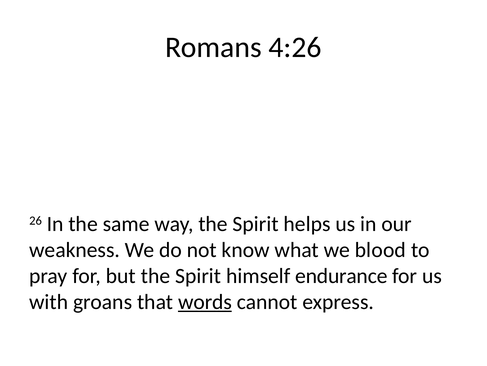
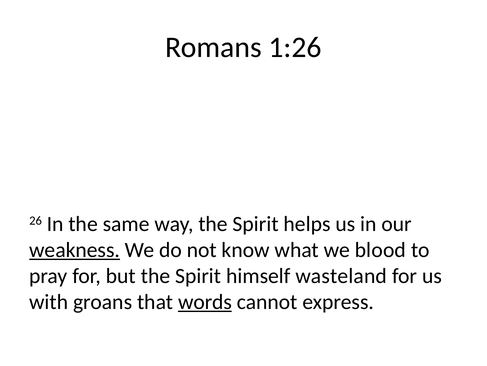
4:26: 4:26 -> 1:26
weakness underline: none -> present
endurance: endurance -> wasteland
